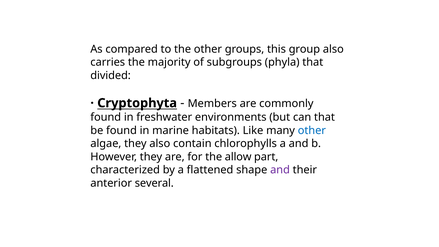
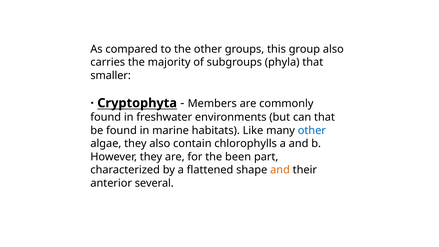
divided: divided -> smaller
allow: allow -> been
and at (280, 170) colour: purple -> orange
